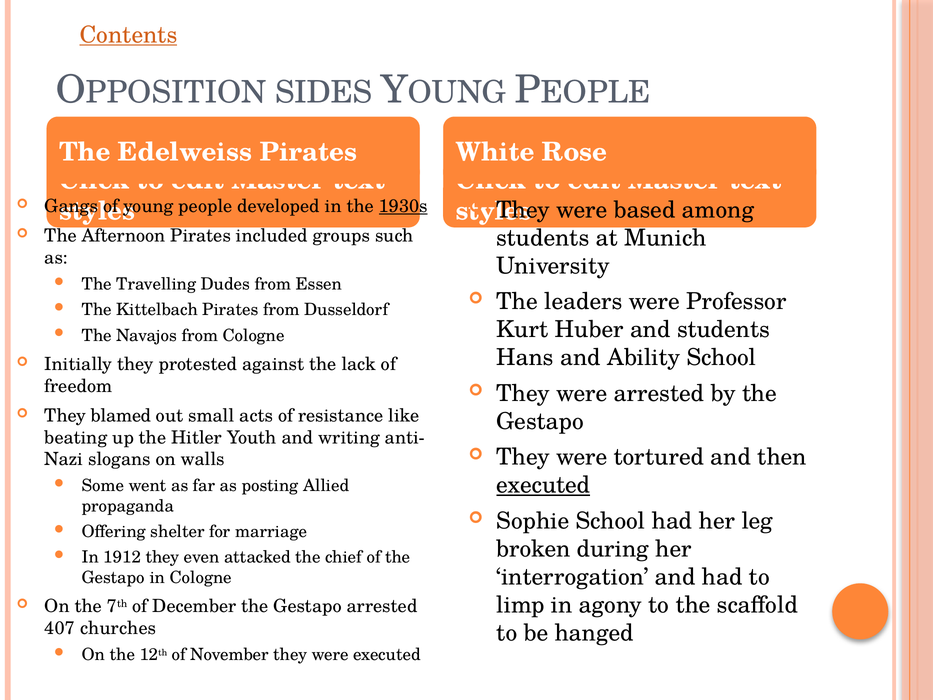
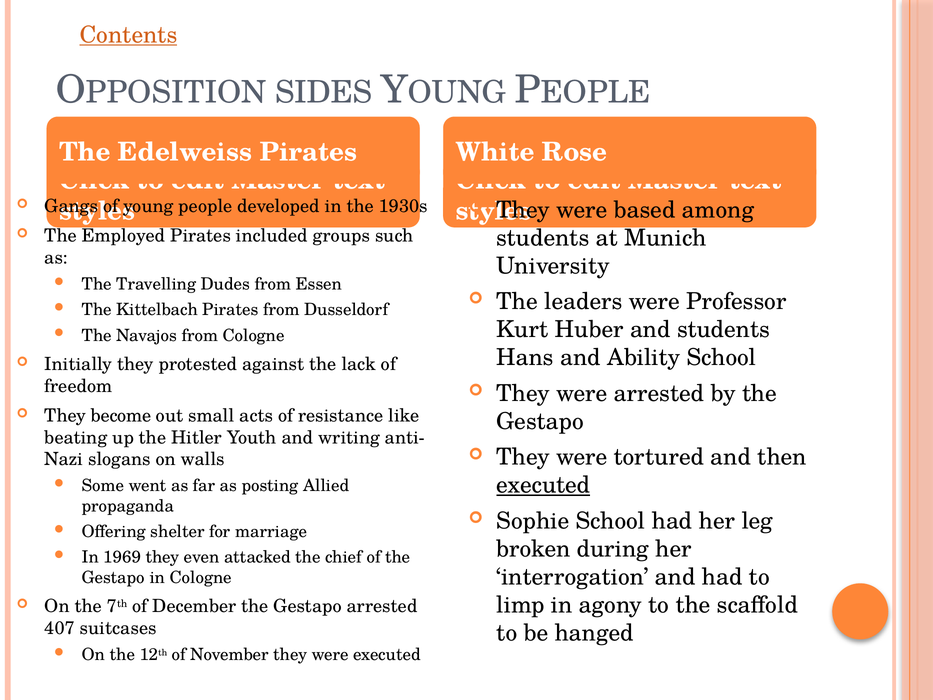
1930s underline: present -> none
Afternoon: Afternoon -> Employed
blamed: blamed -> become
1912: 1912 -> 1969
churches: churches -> suitcases
